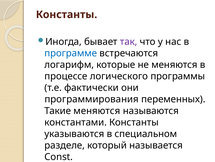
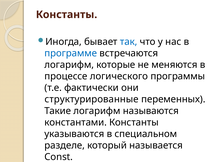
так colour: purple -> blue
программирования: программирования -> структурированные
Такие меняются: меняются -> логарифм
